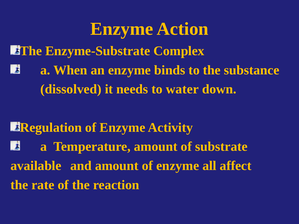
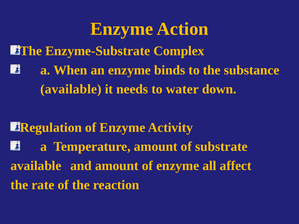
dissolved at (71, 89): dissolved -> available
